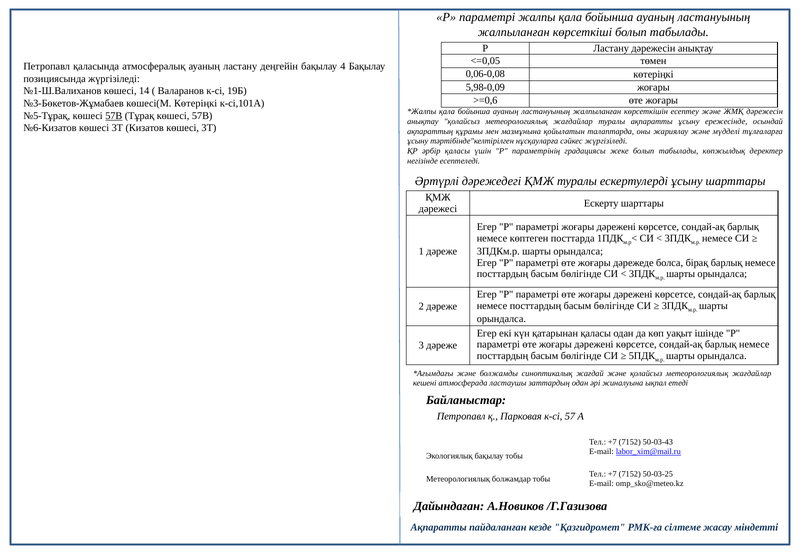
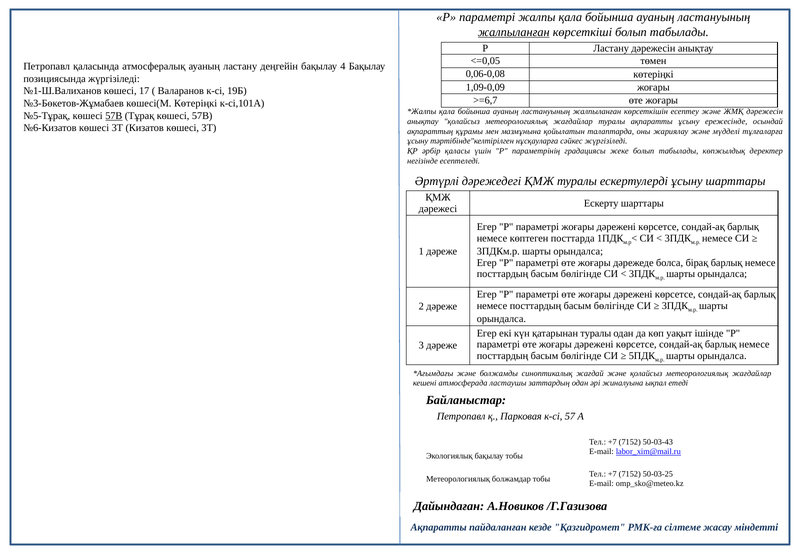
жалпыланған at (514, 32) underline: none -> present
5,98-0,09: 5,98-0,09 -> 1,09-0,09
14: 14 -> 17
>=0,6: >=0,6 -> >=6,7
қатарынан қаласы: қаласы -> туралы
